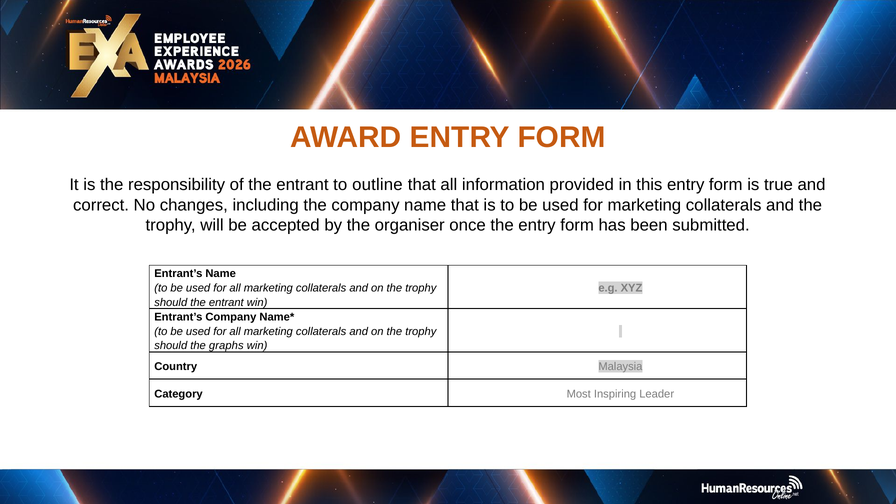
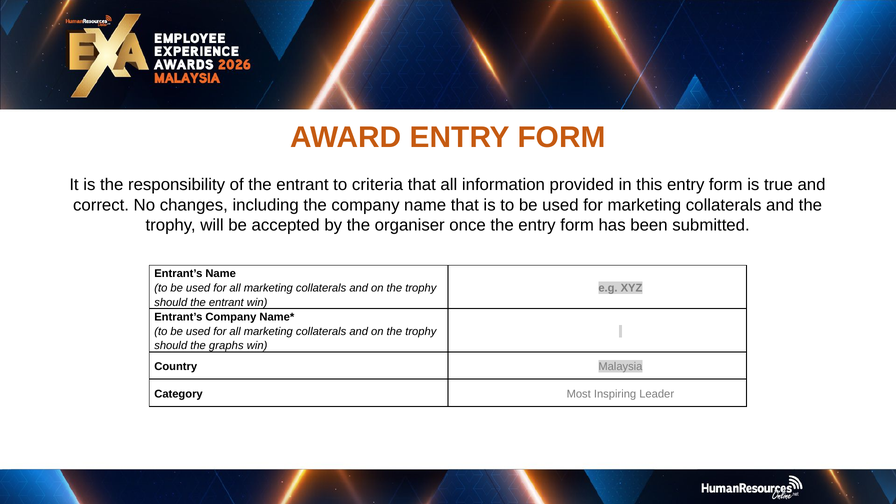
outline: outline -> criteria
